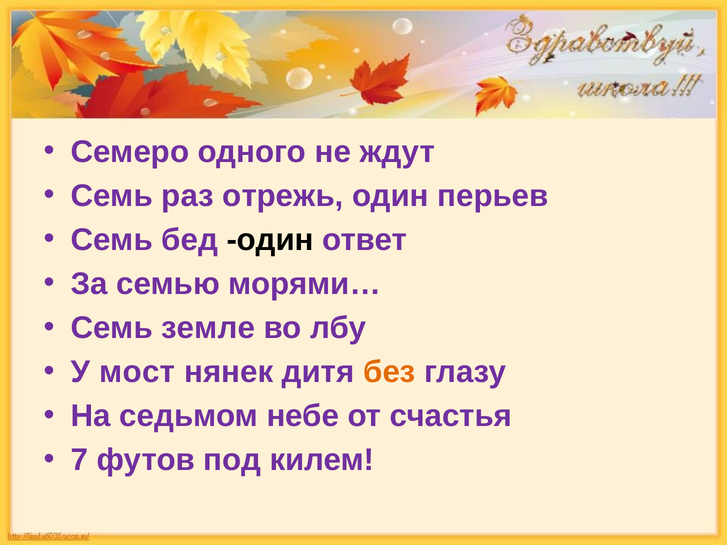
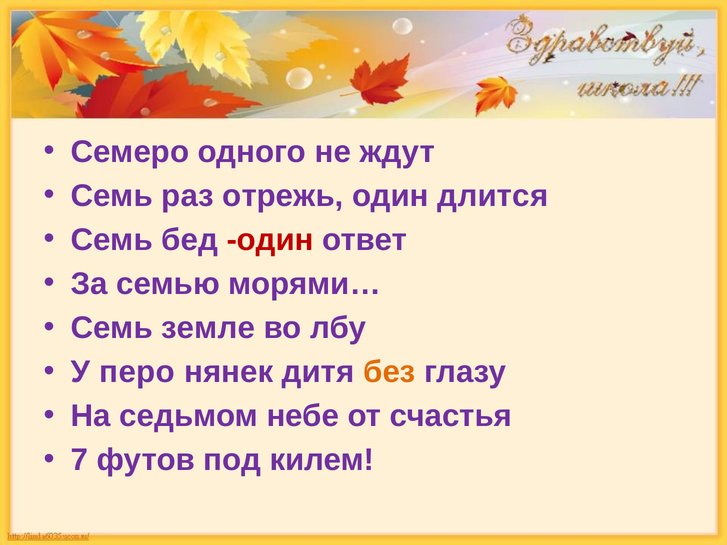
перьев: перьев -> длится
один at (270, 240) colour: black -> red
мост: мост -> перо
